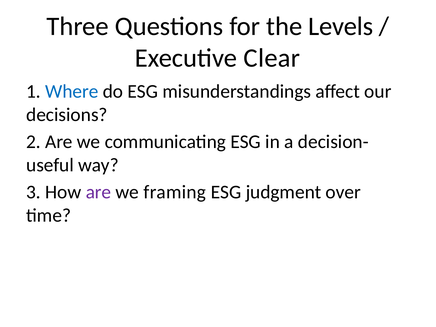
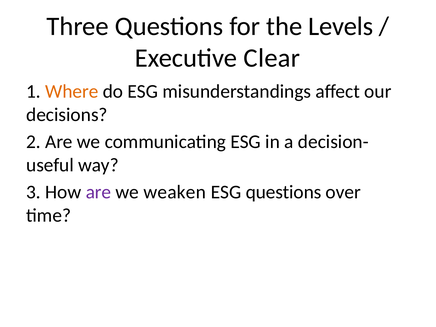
Where colour: blue -> orange
framing: framing -> weaken
ESG judgment: judgment -> questions
